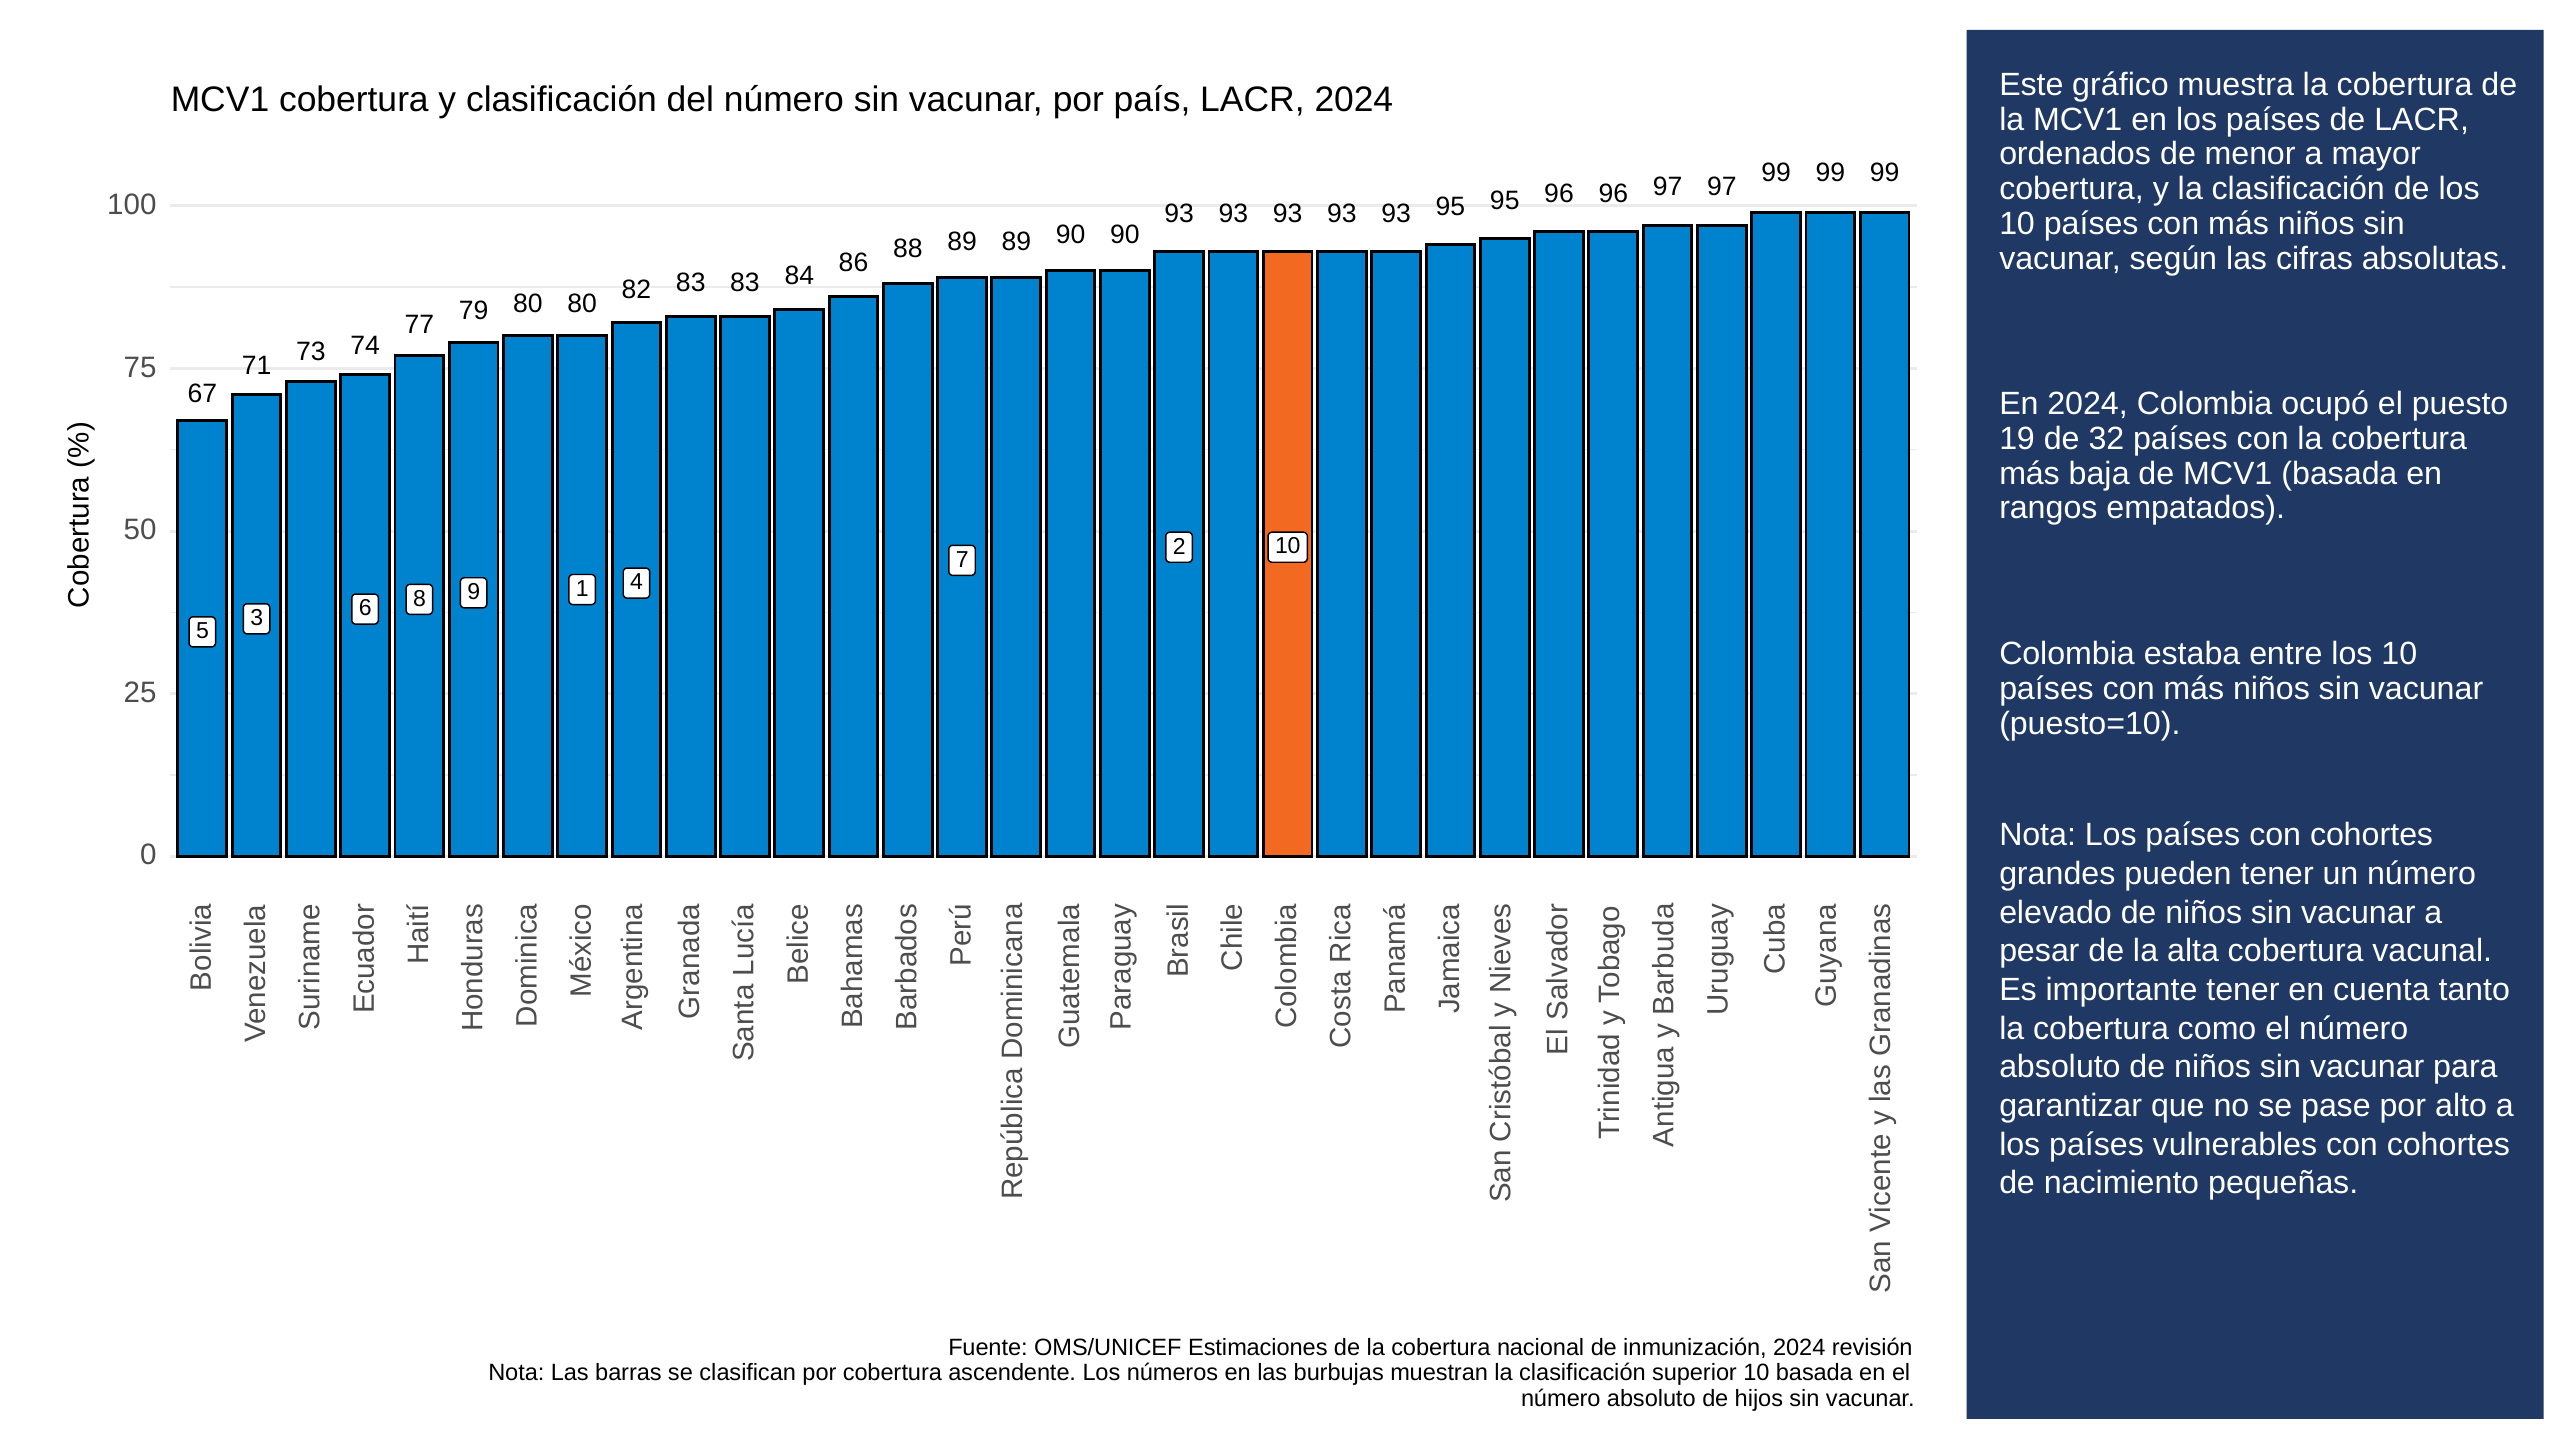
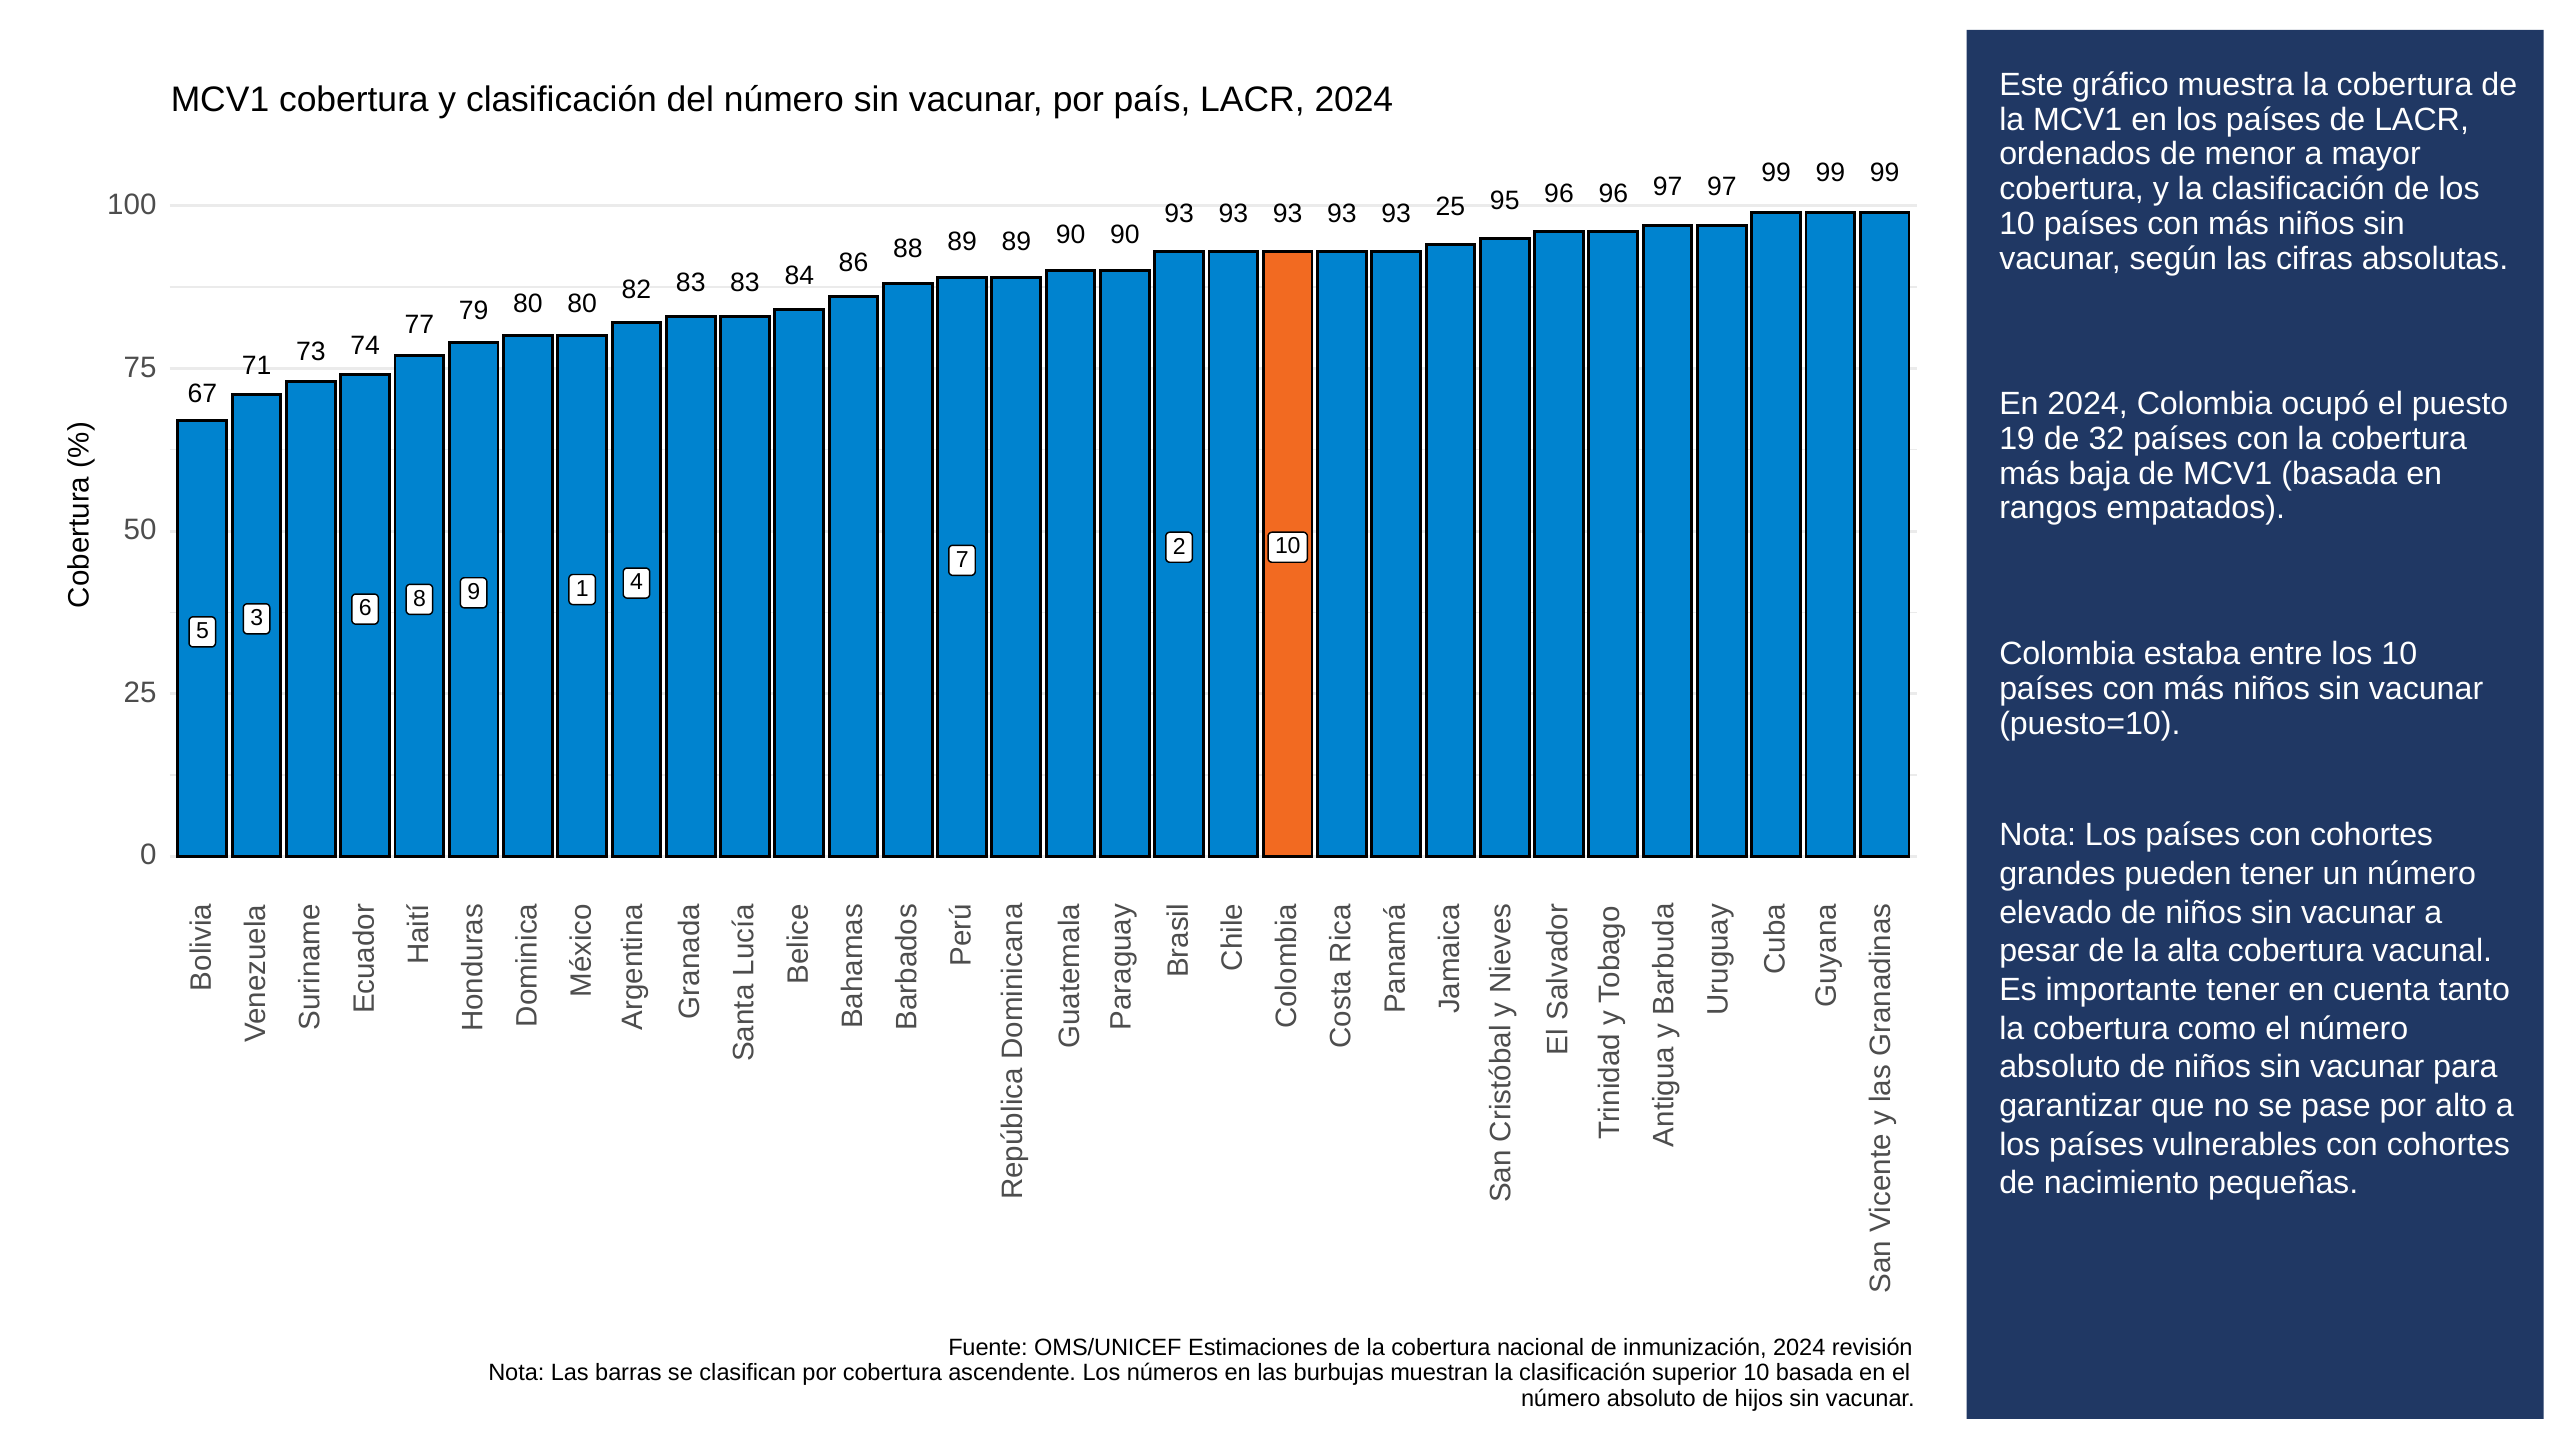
93 95: 95 -> 25
